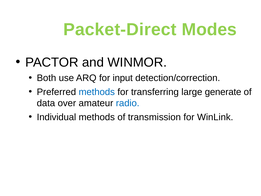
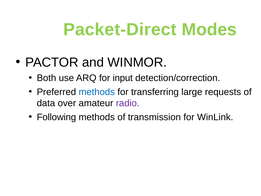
generate: generate -> requests
radio colour: blue -> purple
Individual: Individual -> Following
